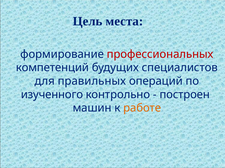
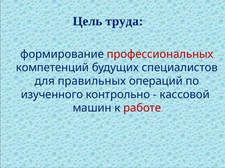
места: места -> труда
построен: построен -> кассовой
работе colour: orange -> red
